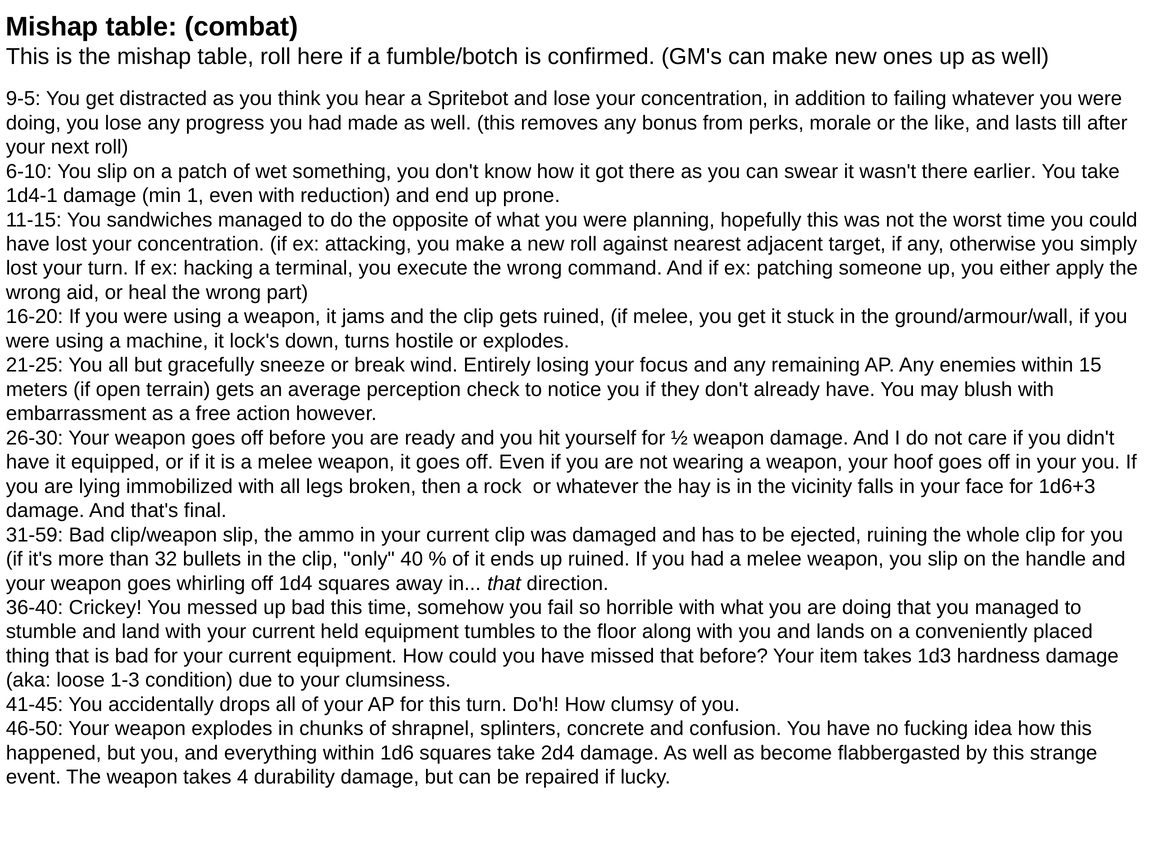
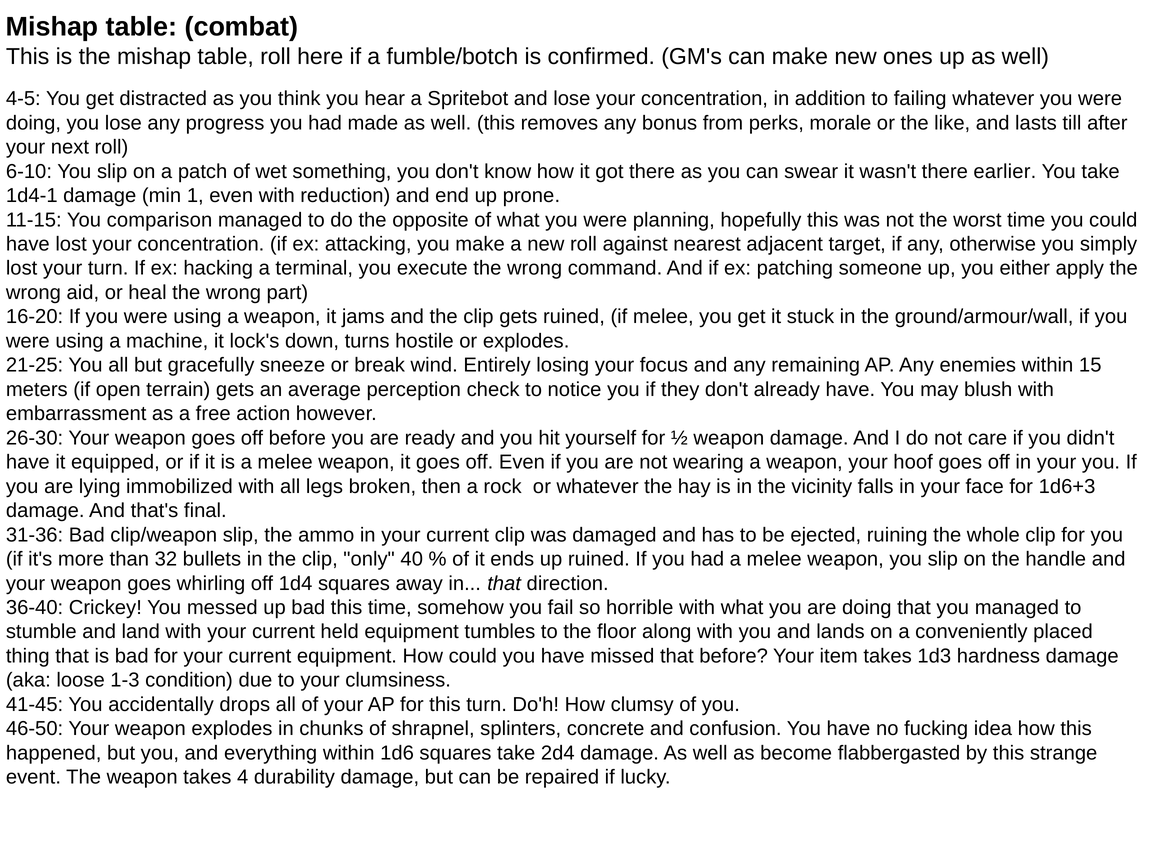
9-5: 9-5 -> 4-5
sandwiches: sandwiches -> comparison
31-59: 31-59 -> 31-36
